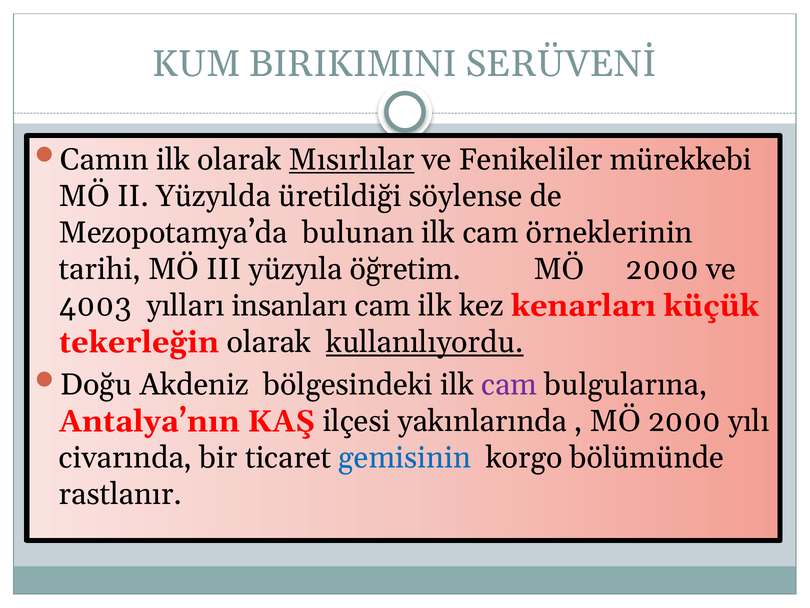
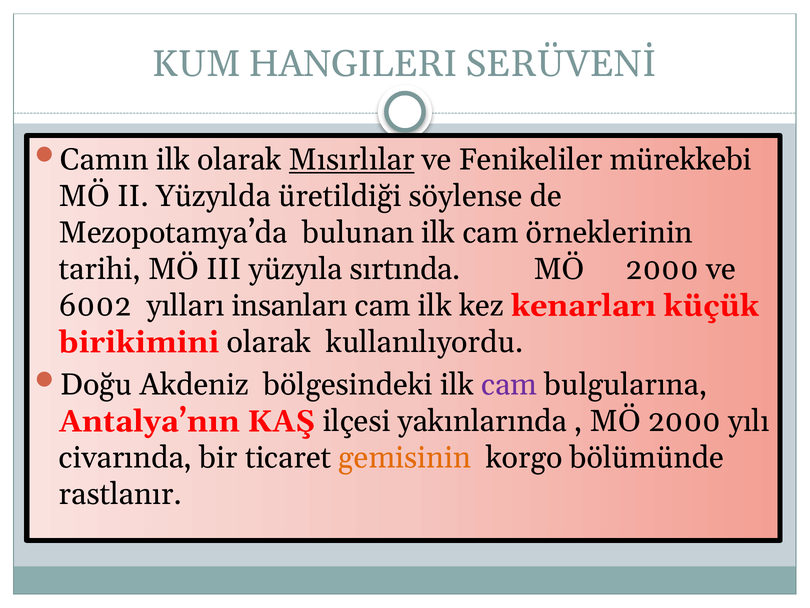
BIRIKIMINI: BIRIKIMINI -> HANGILERI
öğretim: öğretim -> sırtında
4003: 4003 -> 6002
tekerleğin: tekerleğin -> birikimini
kullanılıyordu underline: present -> none
gemisinin colour: blue -> orange
